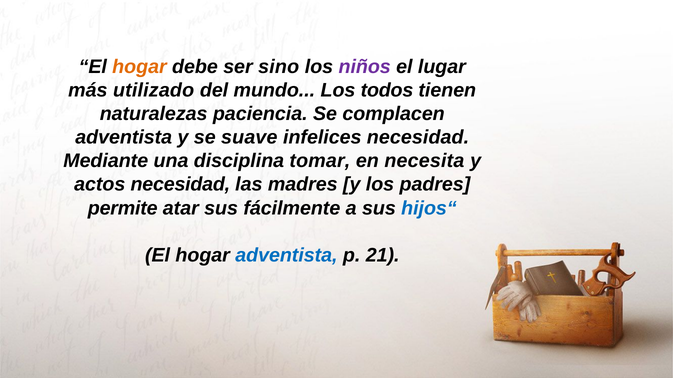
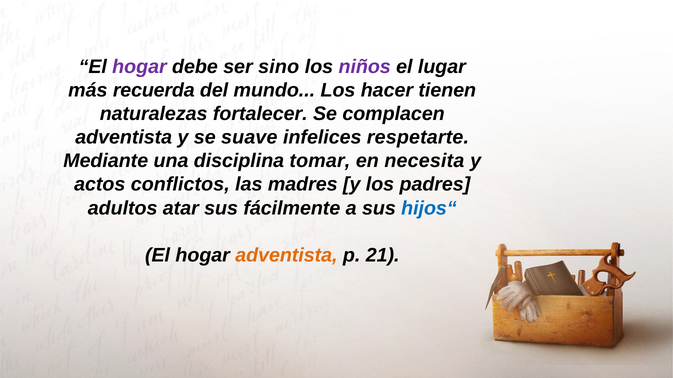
hogar at (139, 67) colour: orange -> purple
utilizado: utilizado -> recuerda
todos: todos -> hacer
paciencia: paciencia -> fortalecer
infelices necesidad: necesidad -> respetarte
actos necesidad: necesidad -> conflictos
permite: permite -> adultos
adventista at (286, 255) colour: blue -> orange
